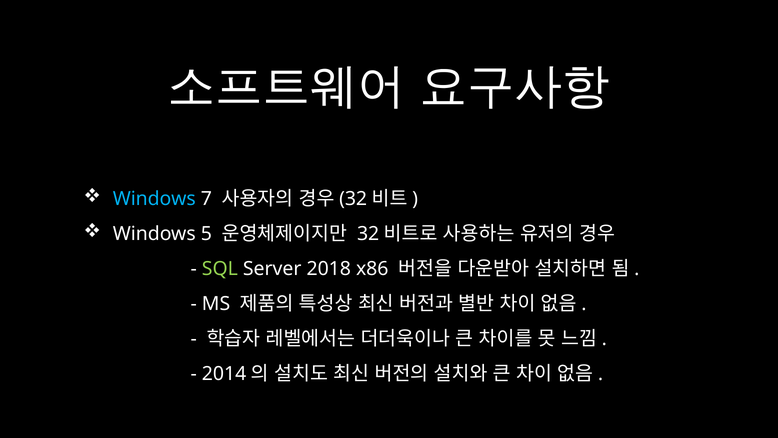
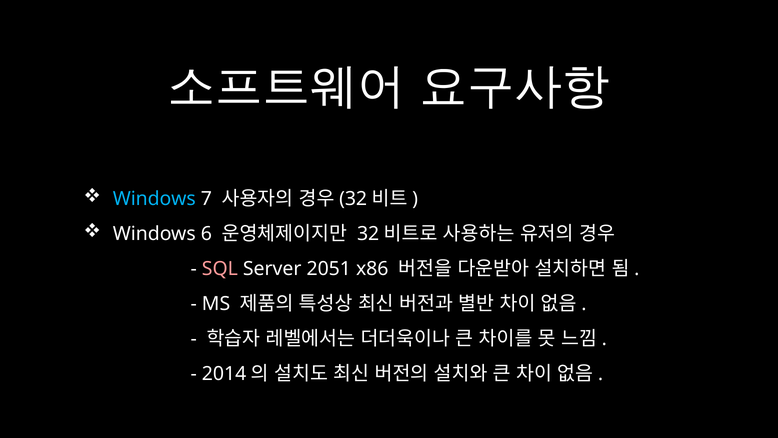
5: 5 -> 6
SQL colour: light green -> pink
2018: 2018 -> 2051
